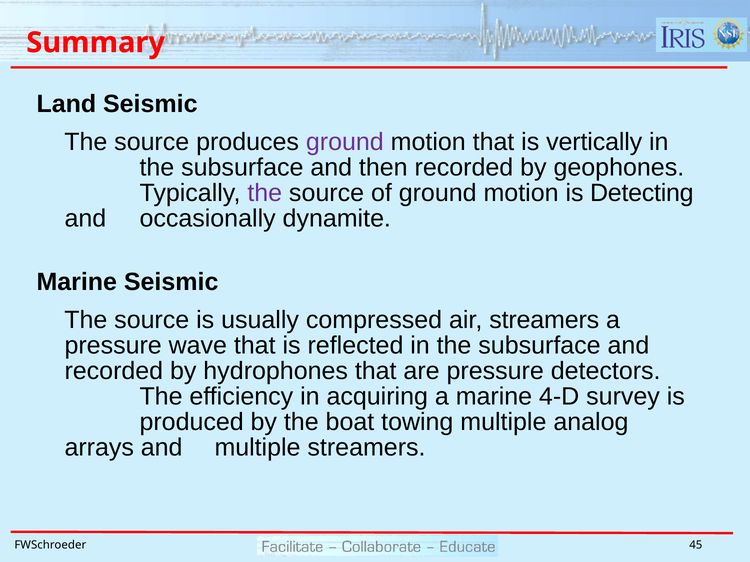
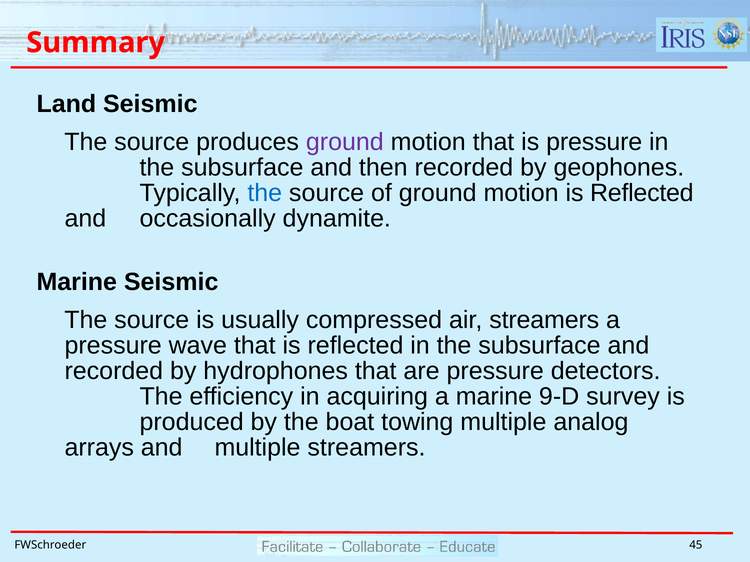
is vertically: vertically -> pressure
the at (265, 193) colour: purple -> blue
motion is Detecting: Detecting -> Reflected
4-D: 4-D -> 9-D
